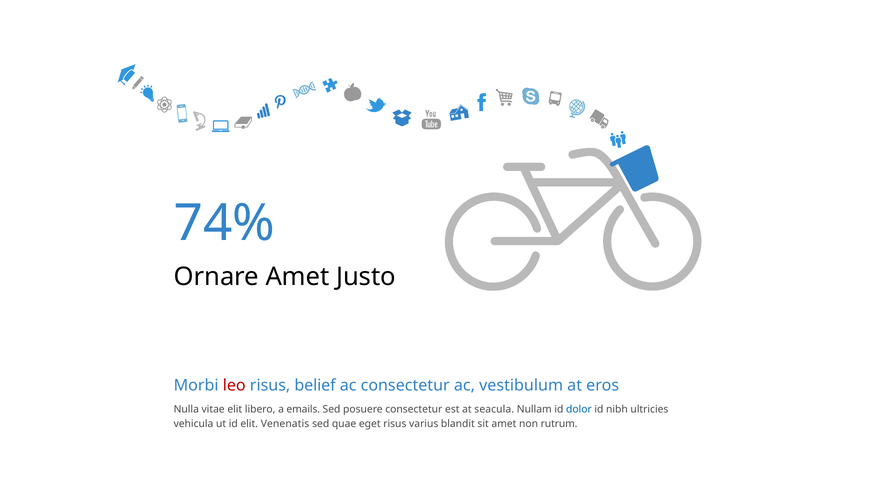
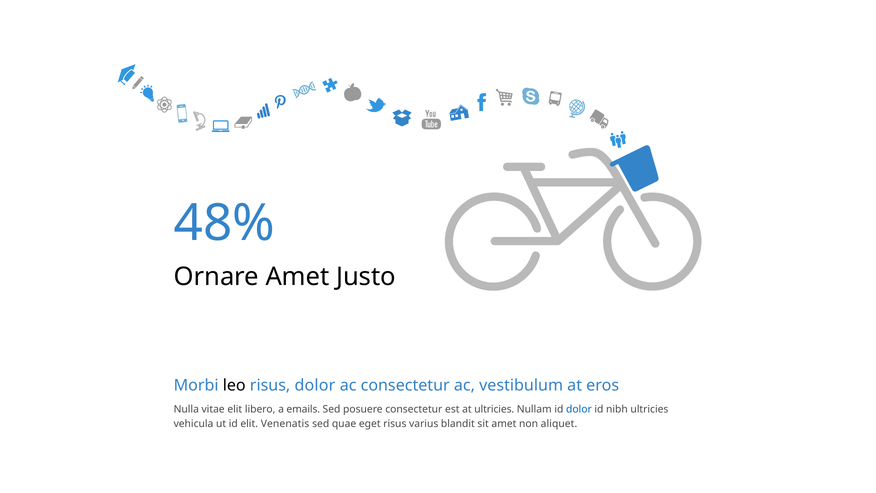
74%: 74% -> 48%
leo colour: red -> black
risus belief: belief -> dolor
at seacula: seacula -> ultricies
rutrum: rutrum -> aliquet
